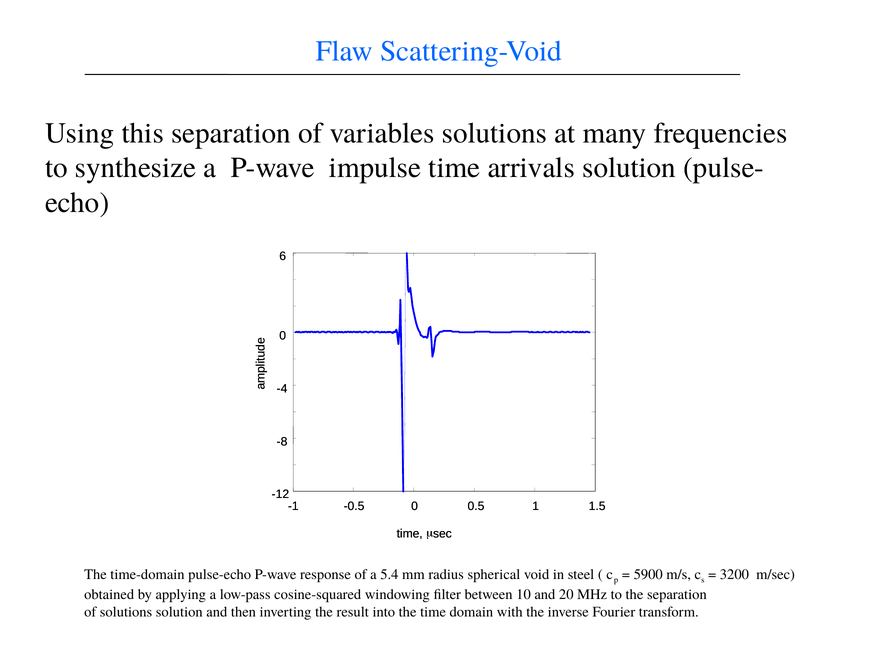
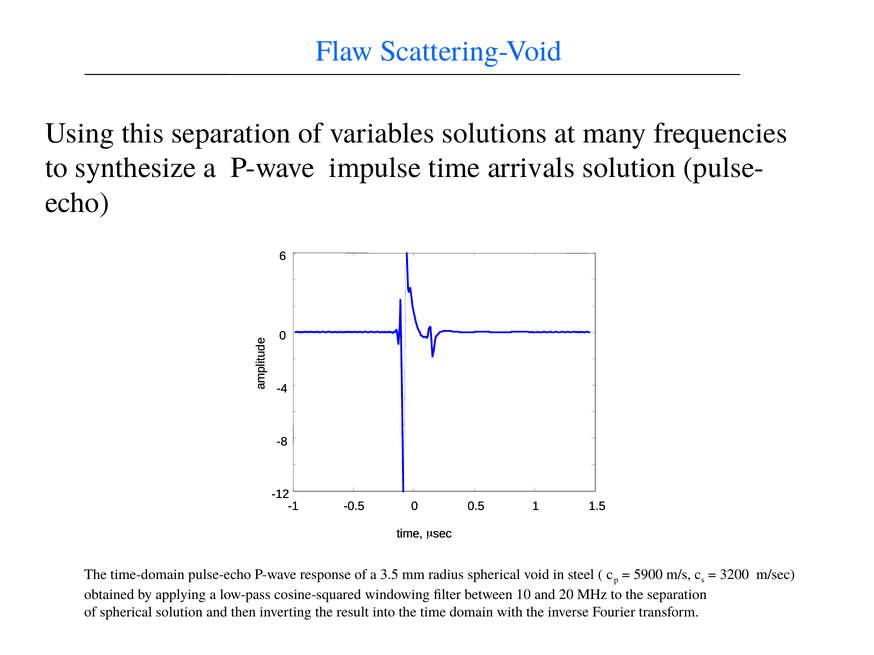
5.4: 5.4 -> 3.5
of solutions: solutions -> spherical
